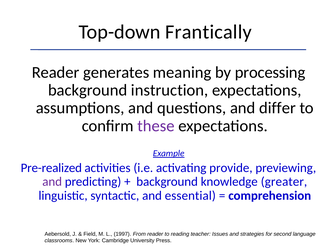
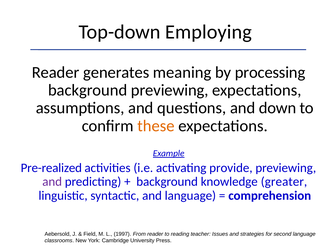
Frantically: Frantically -> Employing
background instruction: instruction -> previewing
differ: differ -> down
these colour: purple -> orange
and essential: essential -> language
